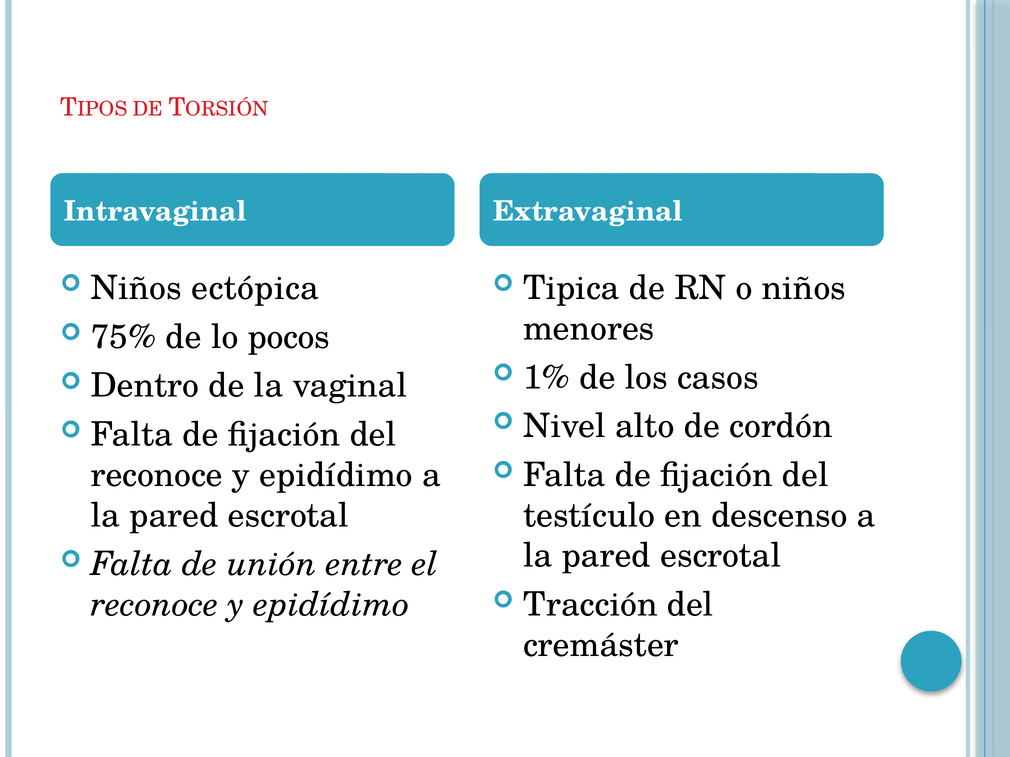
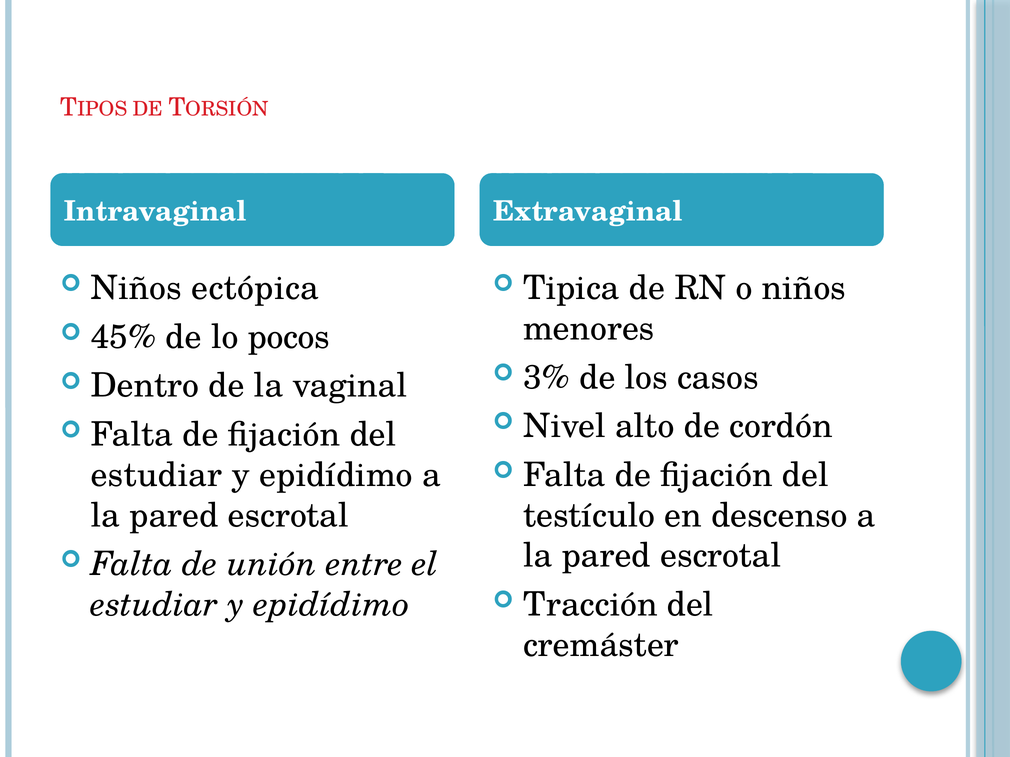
75%: 75% -> 45%
1%: 1% -> 3%
reconoce at (157, 475): reconoce -> estudiar
reconoce at (155, 605): reconoce -> estudiar
